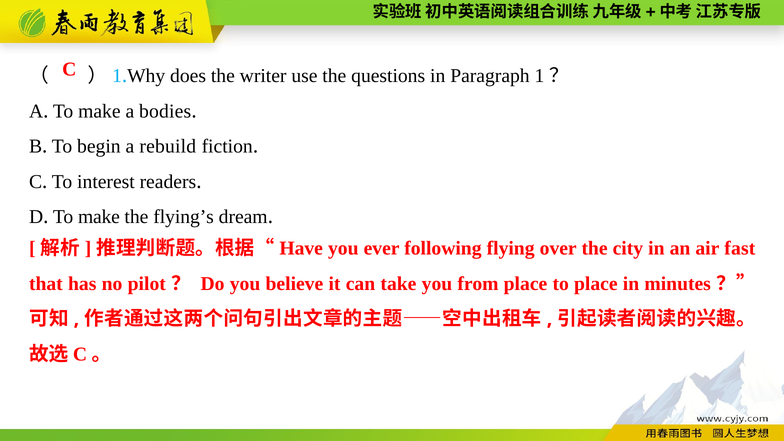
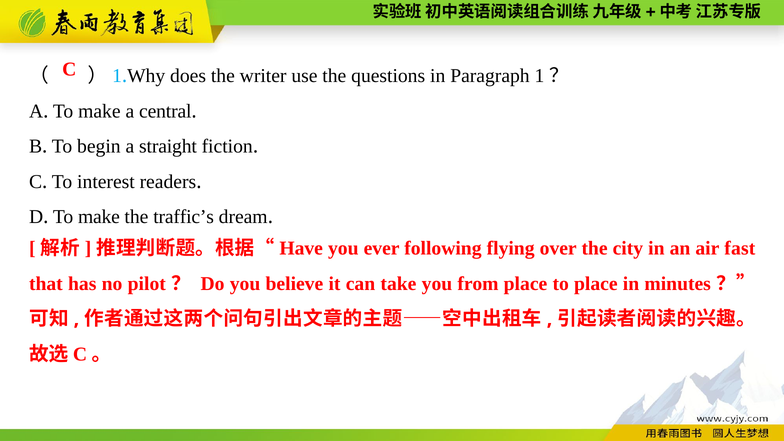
bodies: bodies -> central
rebuild: rebuild -> straight
flying’s: flying’s -> traffic’s
